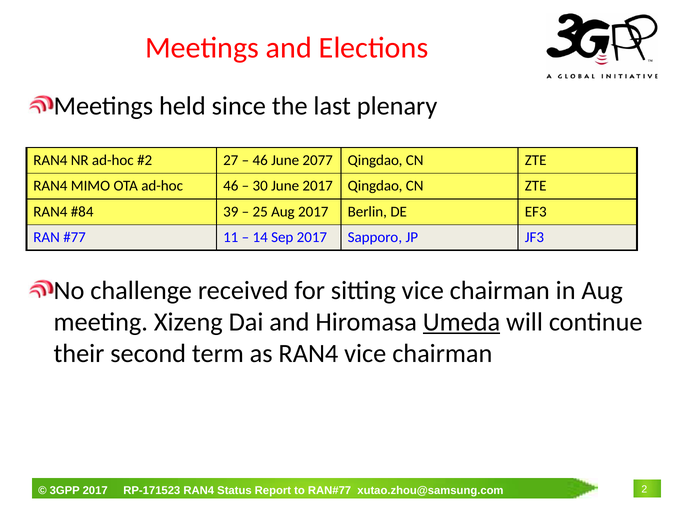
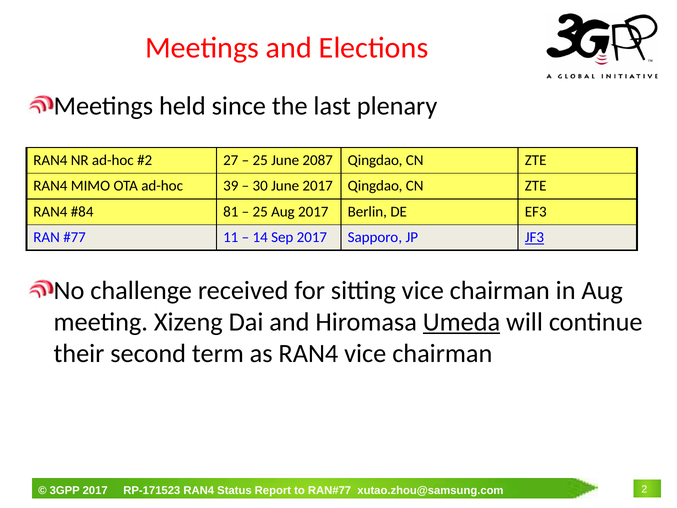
46 at (260, 160): 46 -> 25
2077: 2077 -> 2087
ad-hoc 46: 46 -> 39
39: 39 -> 81
JF3 underline: none -> present
